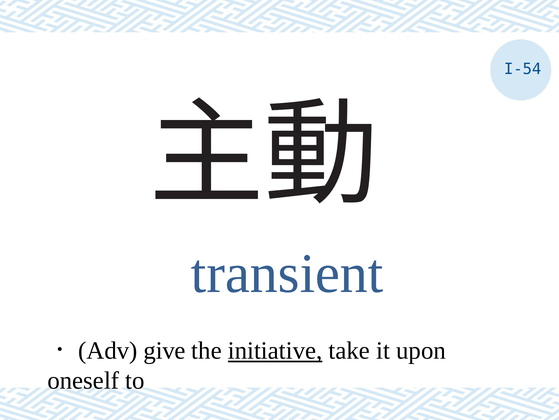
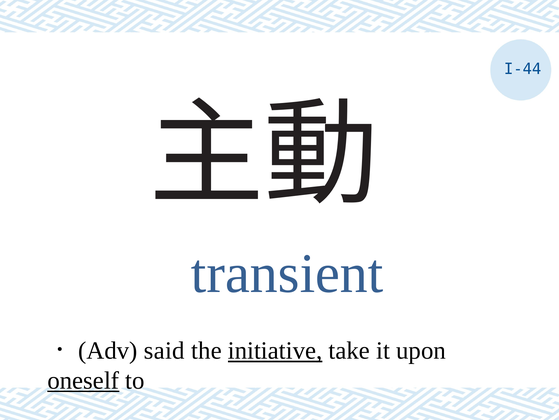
I-54: I-54 -> I-44
give: give -> said
oneself underline: none -> present
